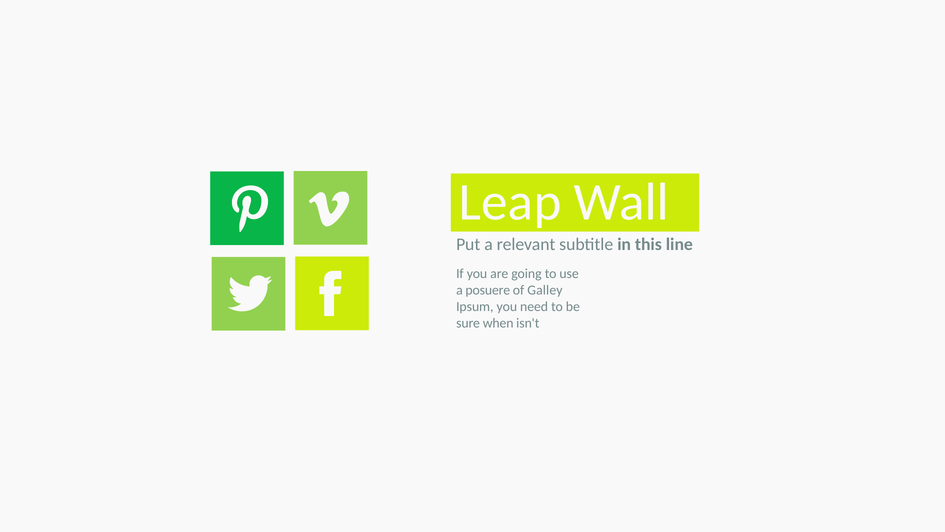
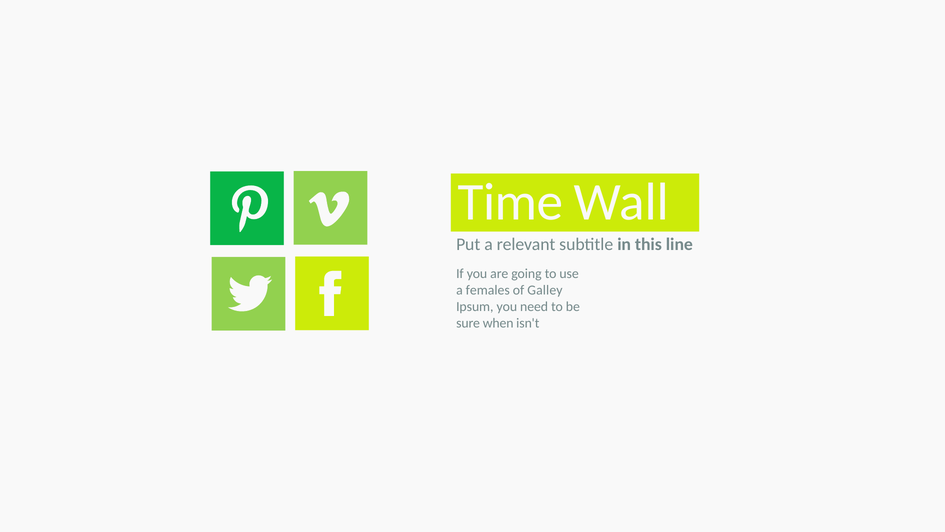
Leap: Leap -> Time
posuere: posuere -> females
